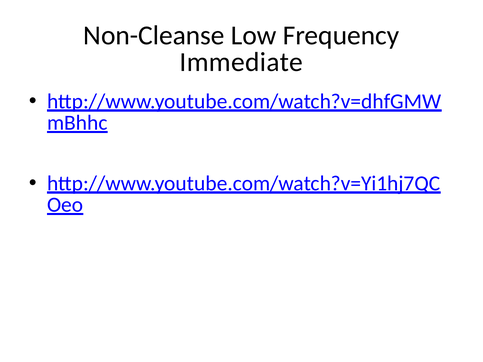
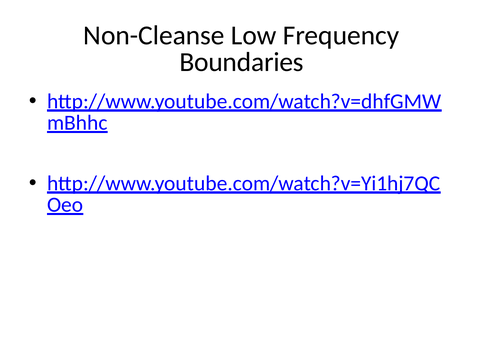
Immediate: Immediate -> Boundaries
